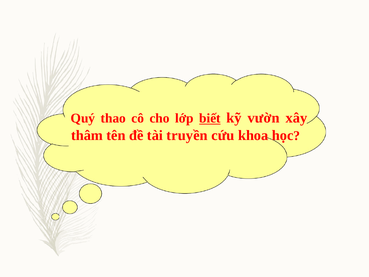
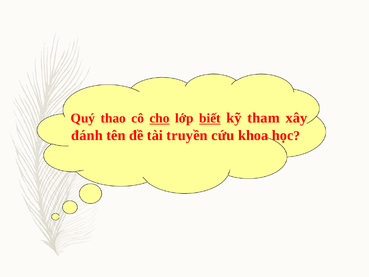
cho underline: none -> present
vườn: vườn -> tham
thâm: thâm -> đánh
